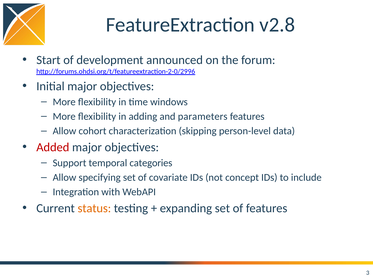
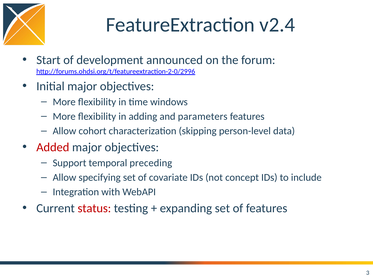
v2.8: v2.8 -> v2.4
categories: categories -> preceding
status colour: orange -> red
